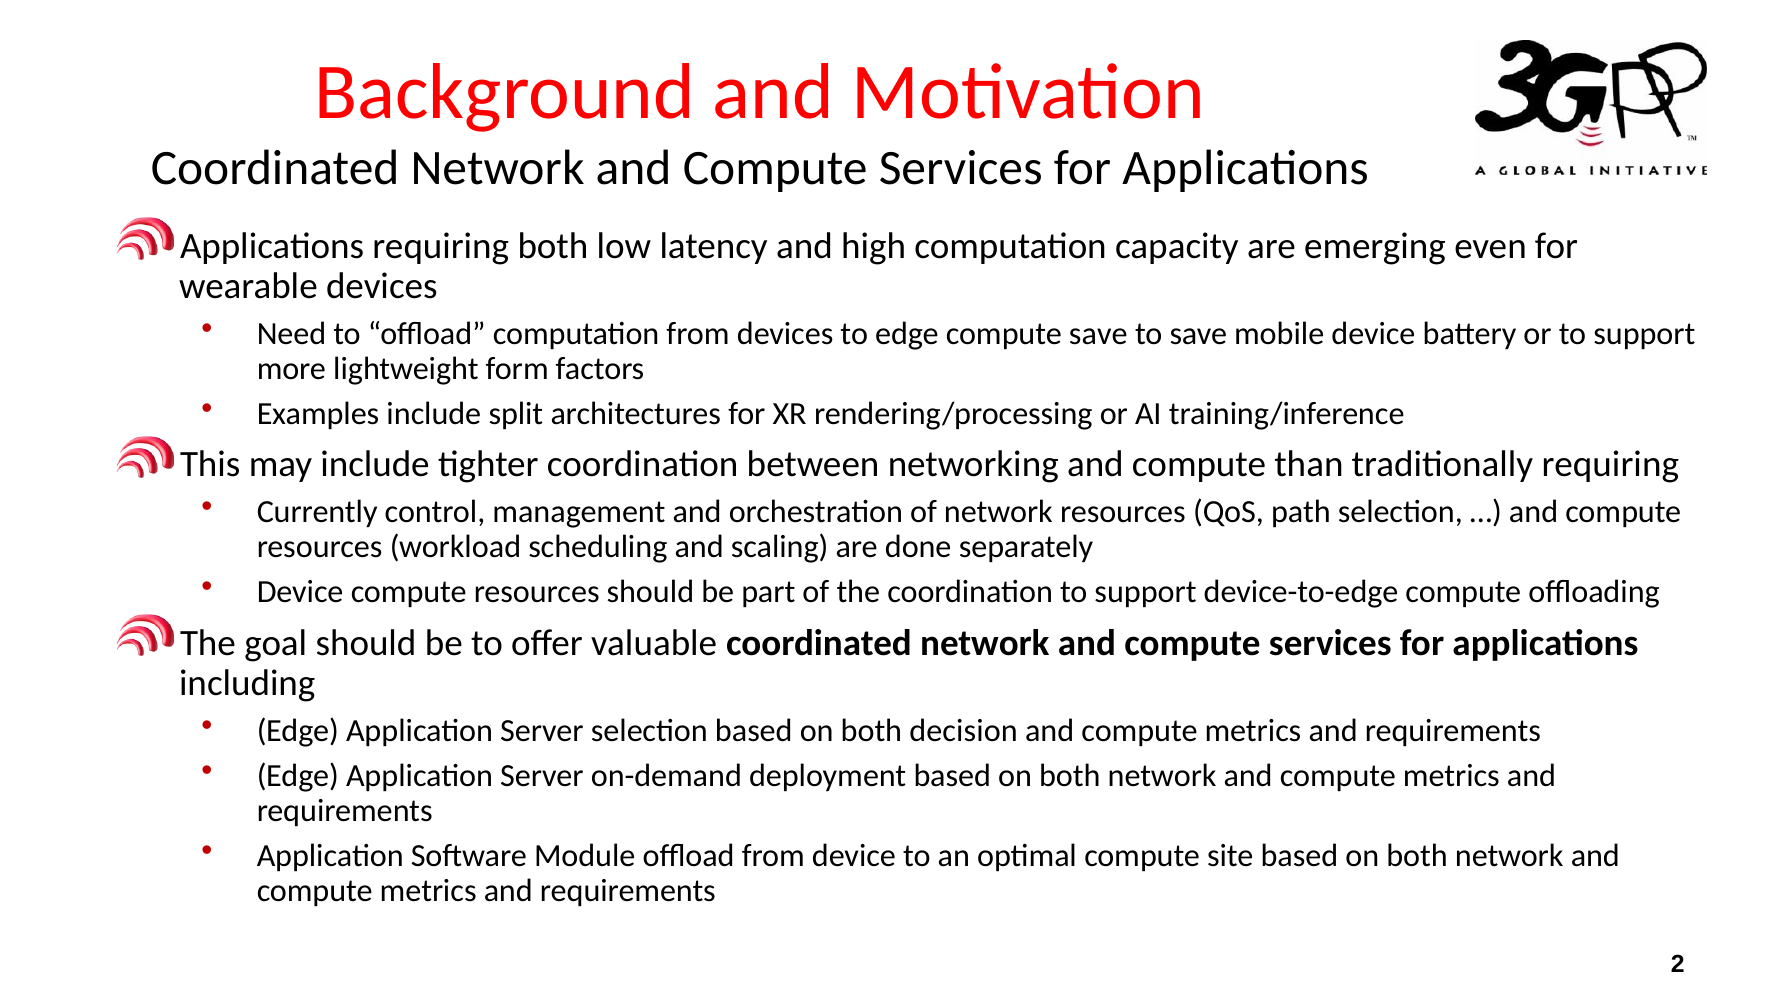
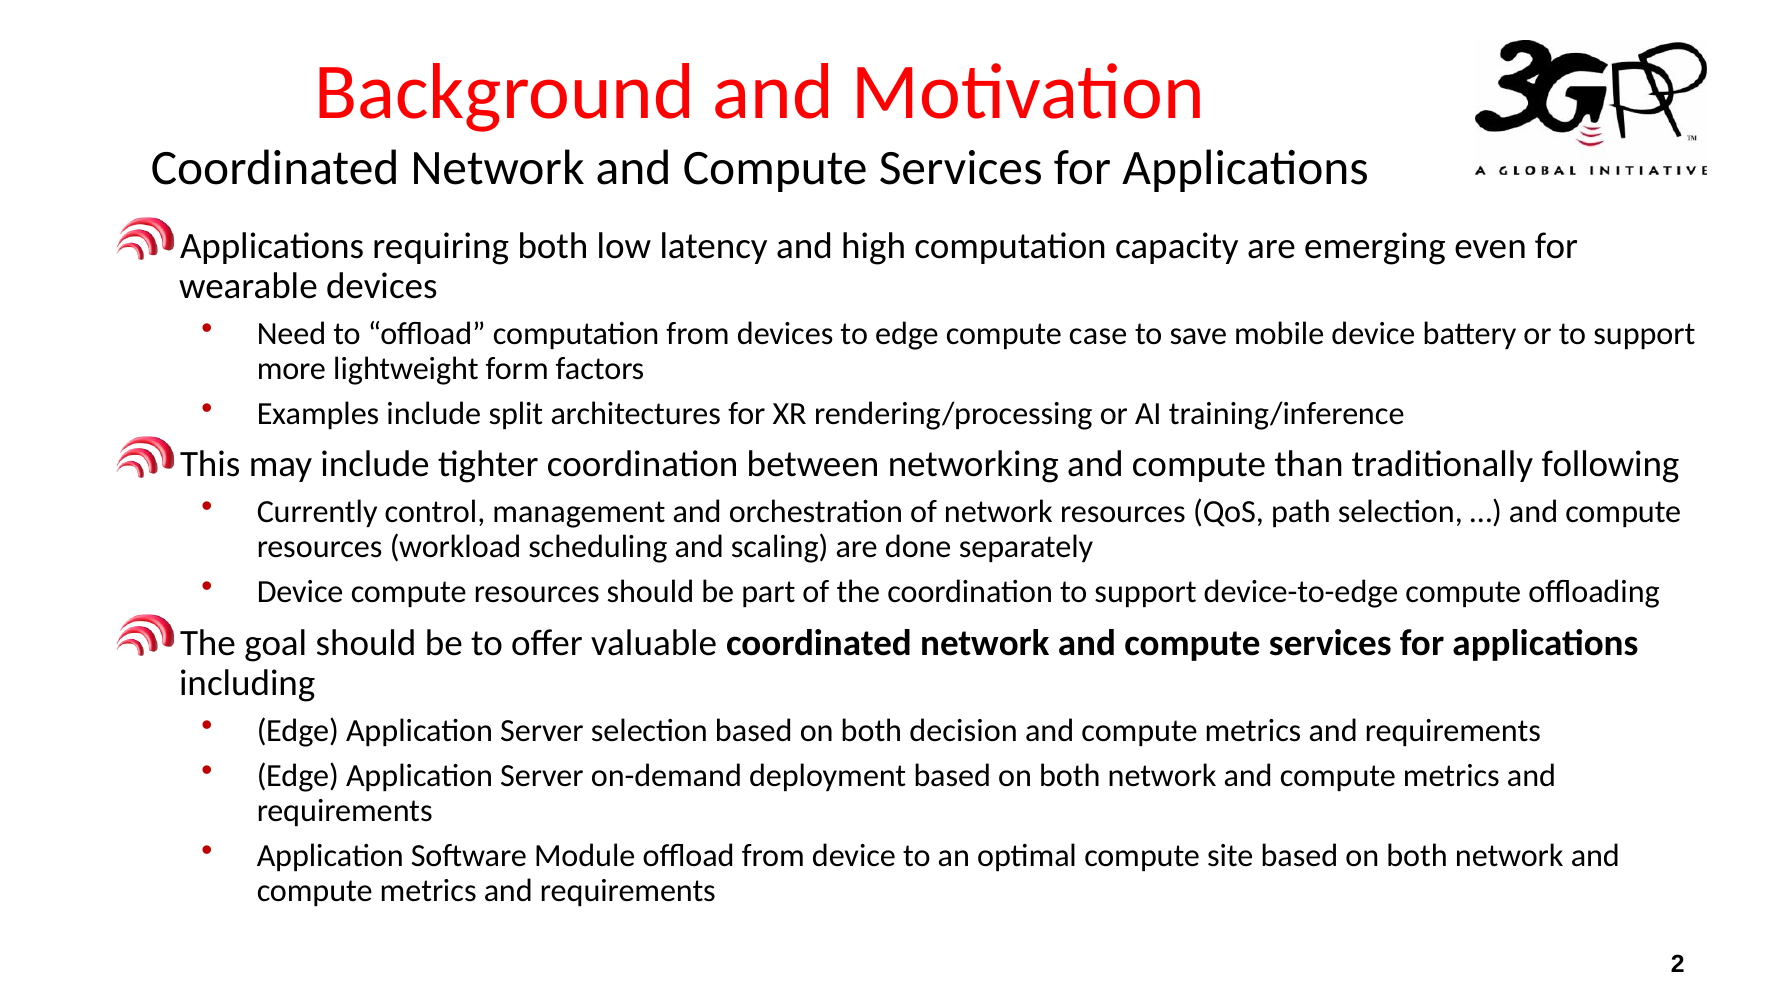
compute save: save -> case
traditionally requiring: requiring -> following
